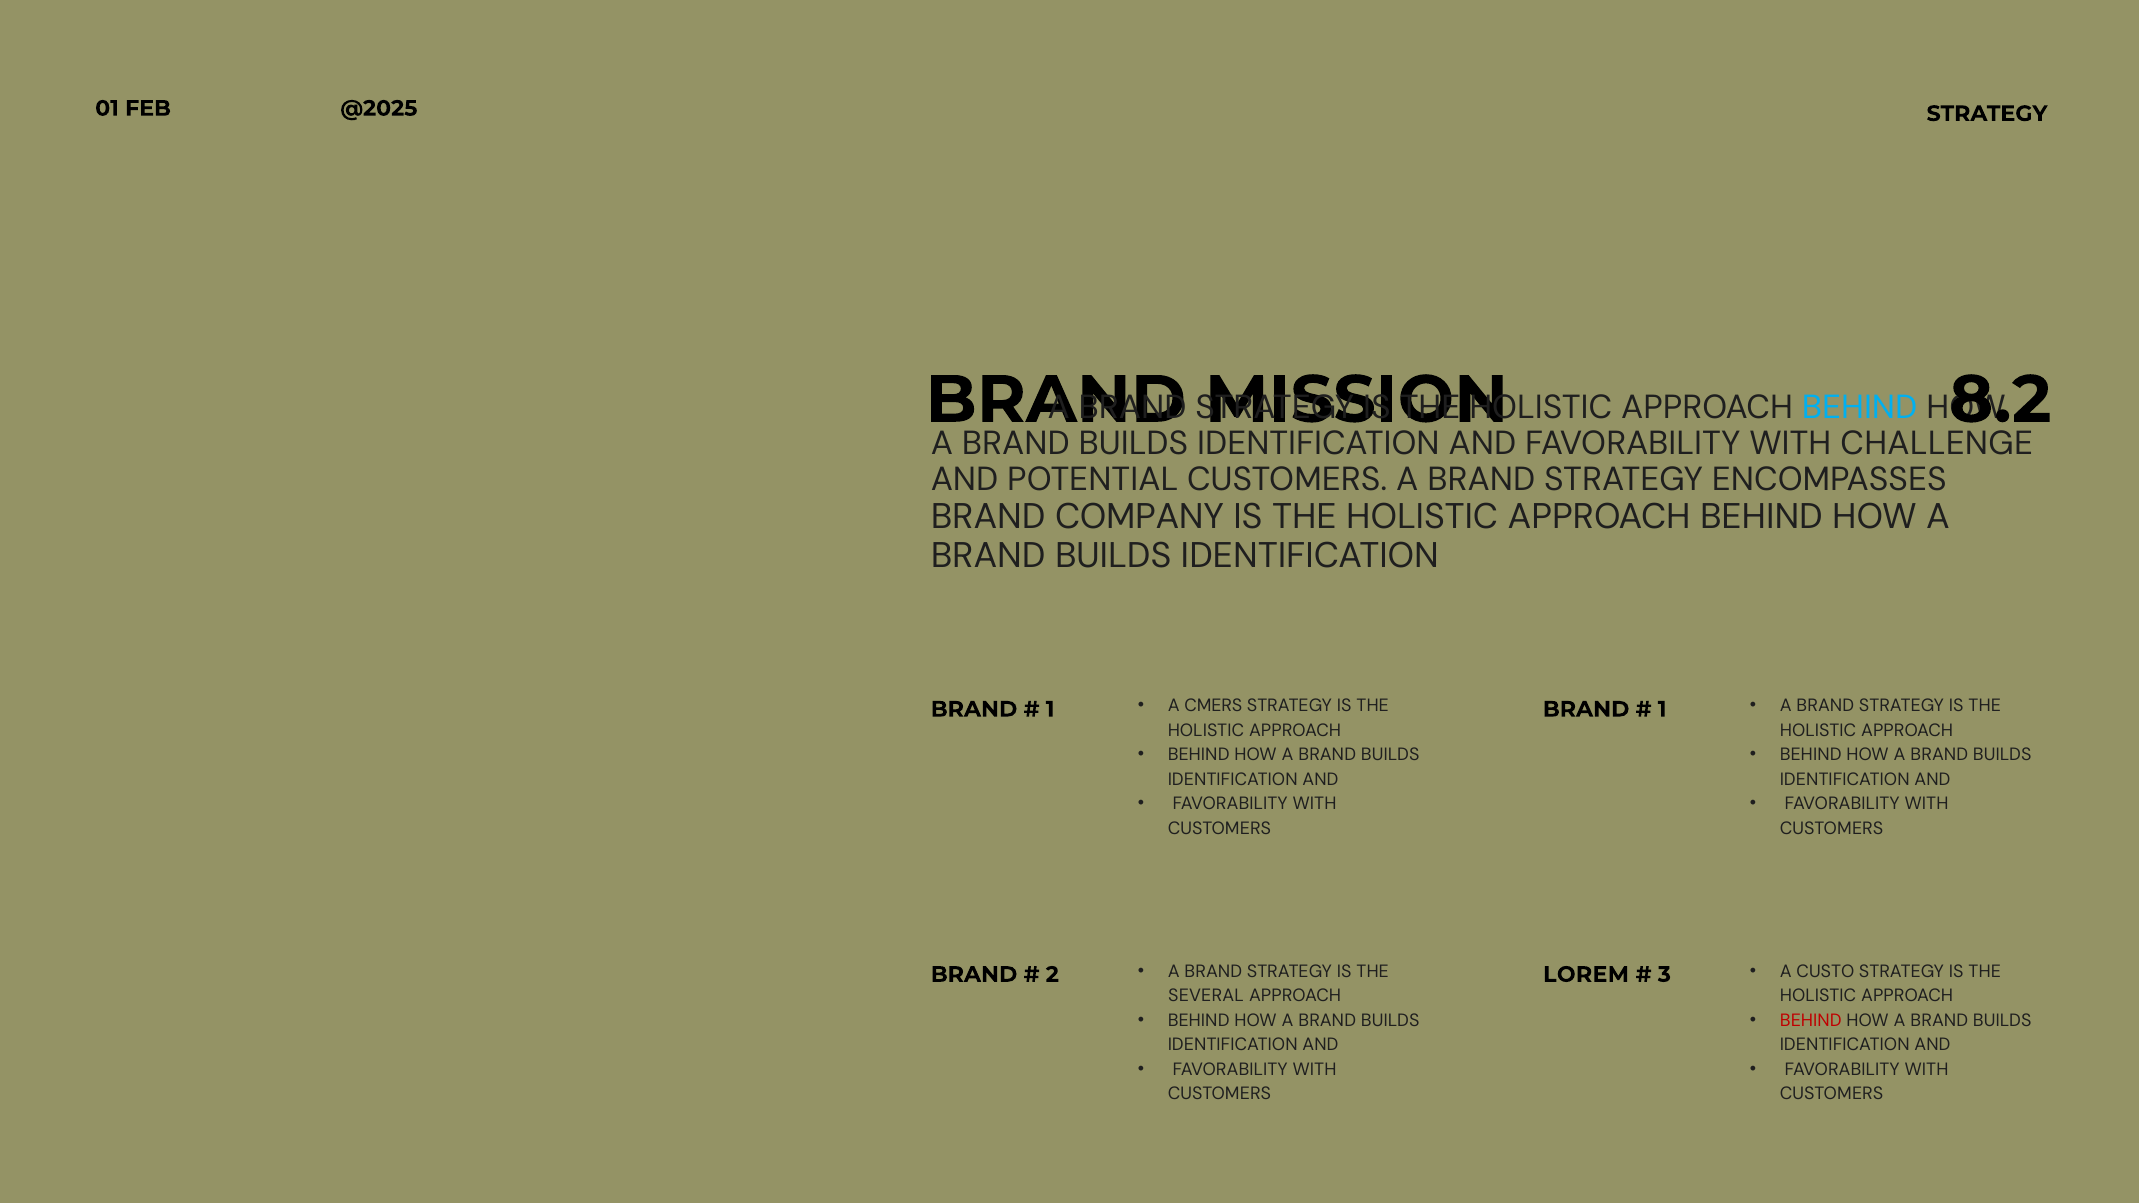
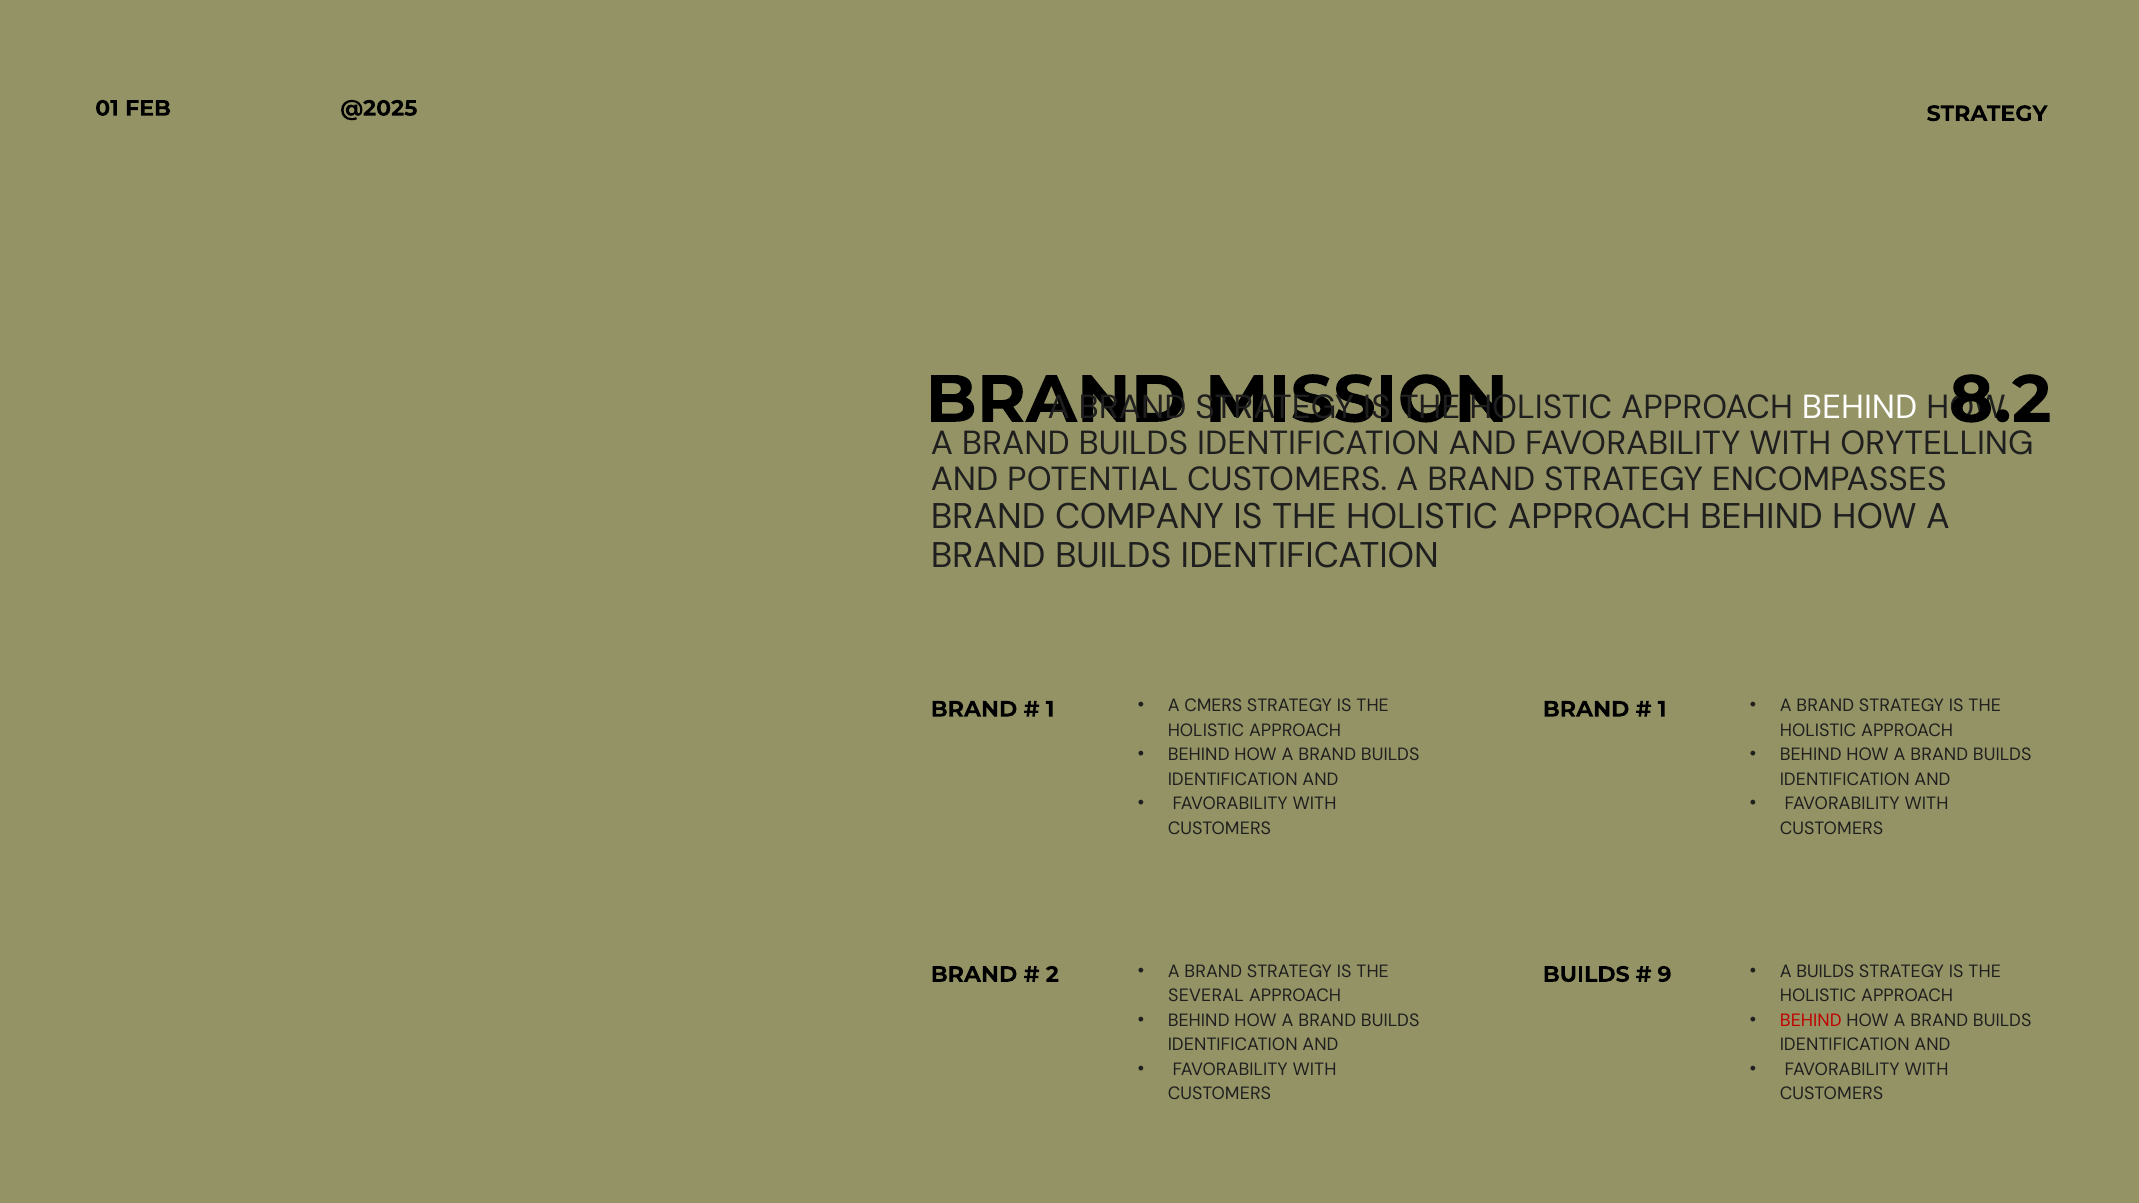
BEHIND at (1860, 407) colour: light blue -> white
CHALLENGE: CHALLENGE -> ORYTELLING
A CUSTO: CUSTO -> BUILDS
LOREM at (1586, 975): LOREM -> BUILDS
3: 3 -> 9
